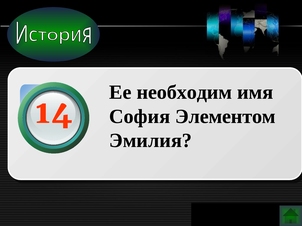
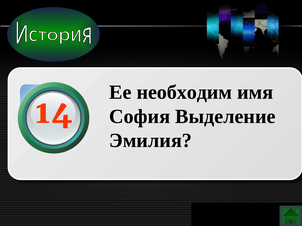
Элементом: Элементом -> Выделение
